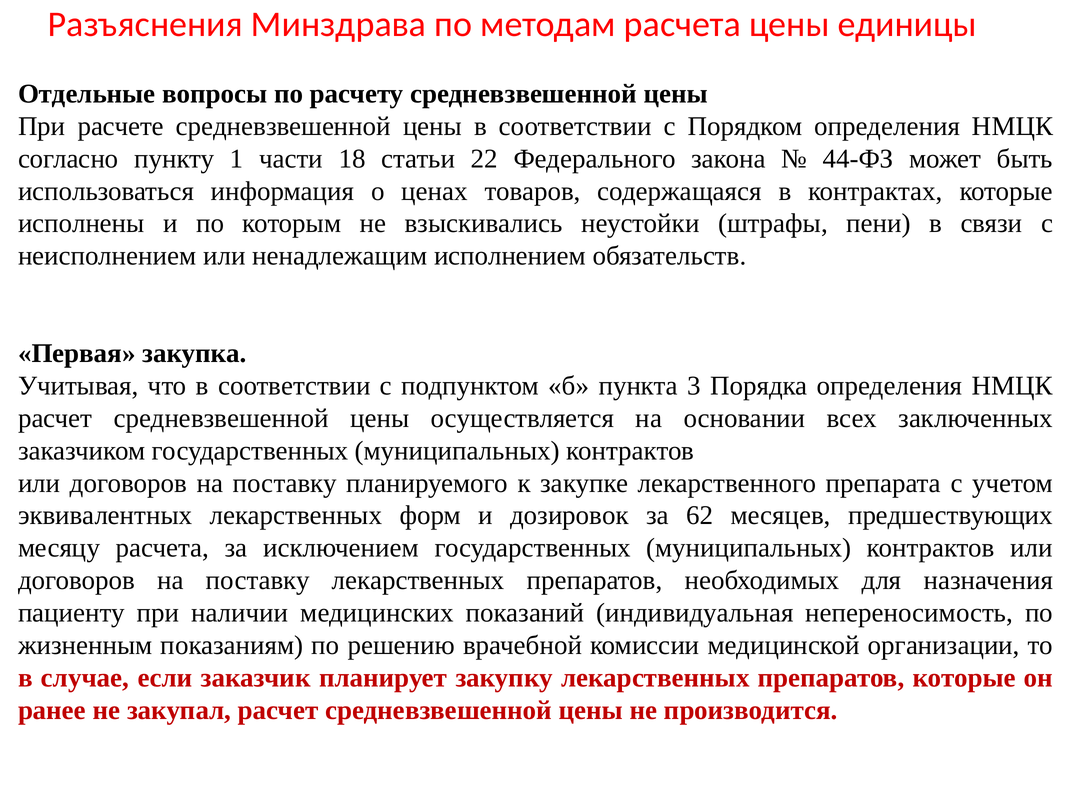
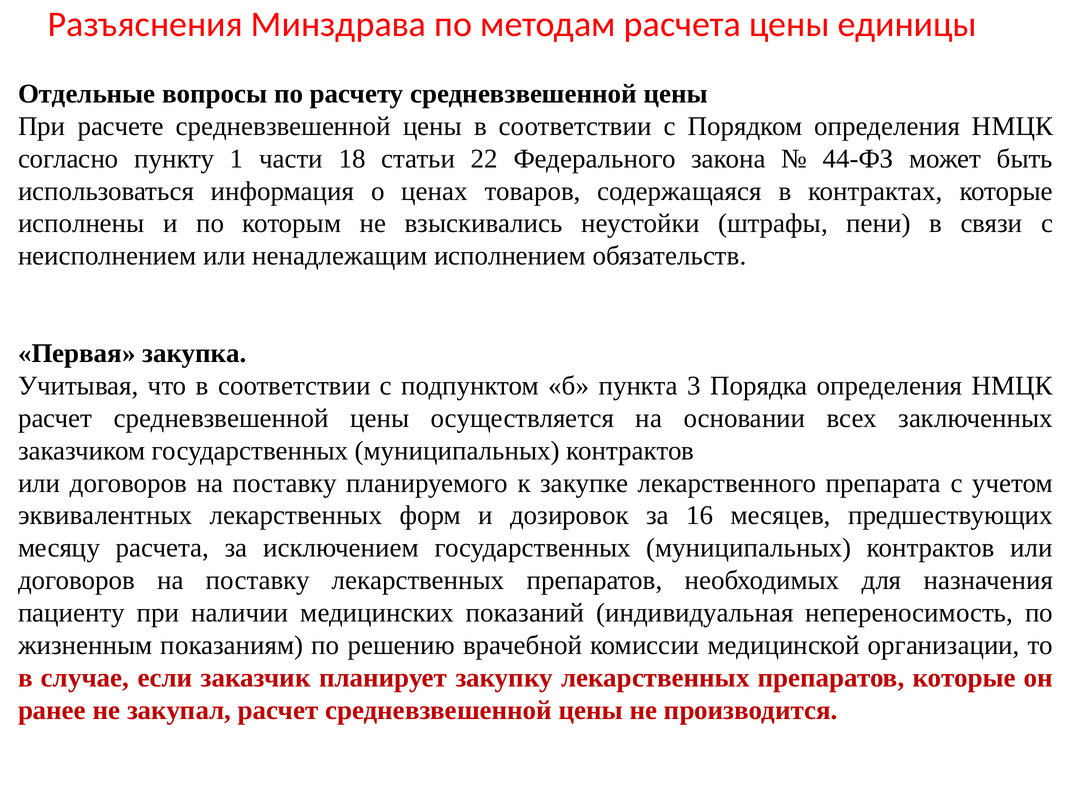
62: 62 -> 16
